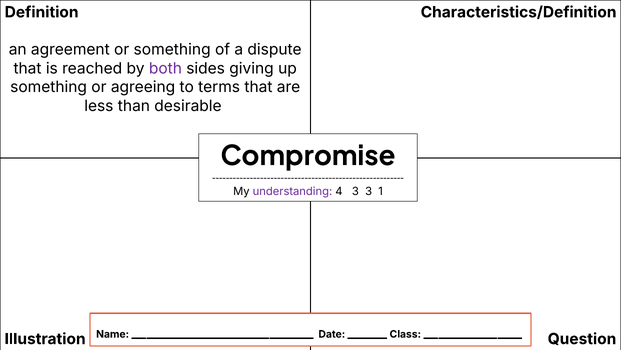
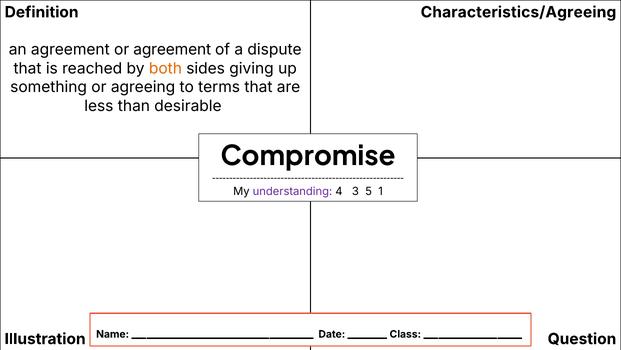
Characteristics/Definition: Characteristics/Definition -> Characteristics/Agreeing
or something: something -> agreement
both colour: purple -> orange
3 3: 3 -> 5
